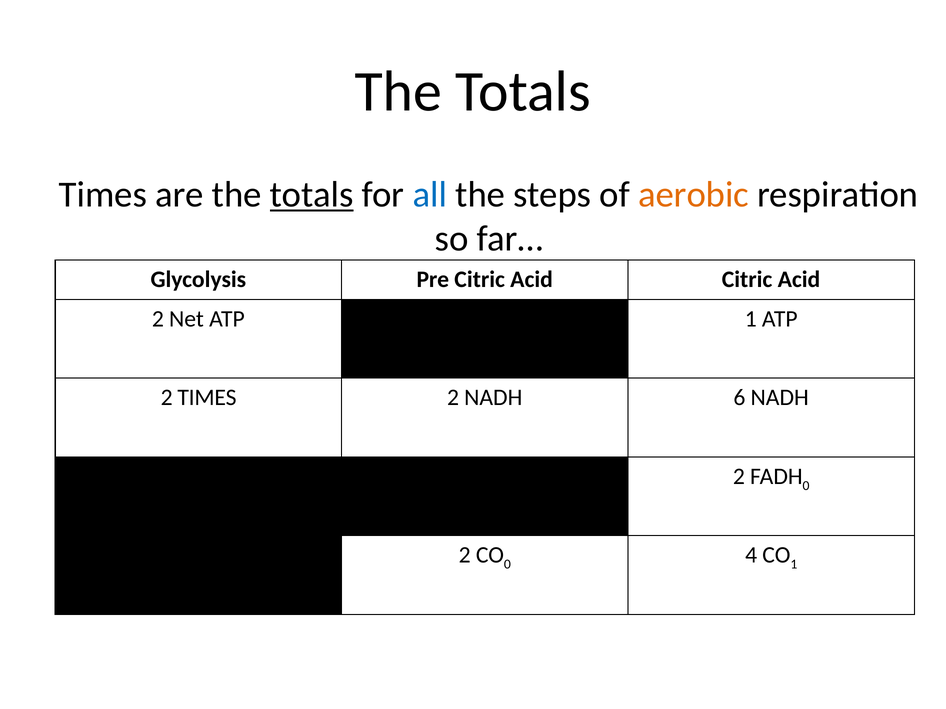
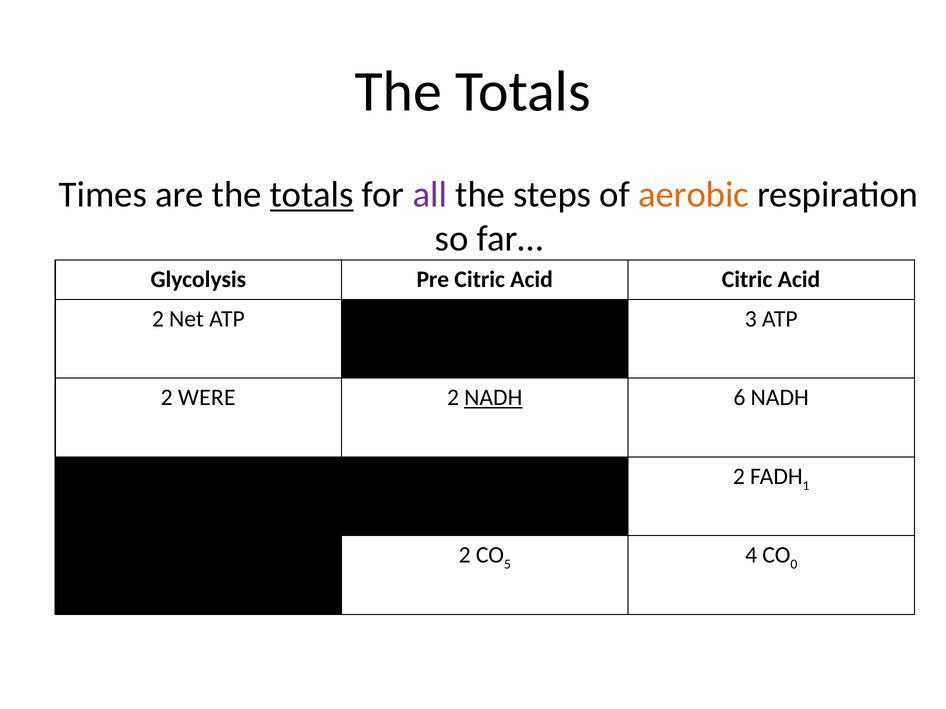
all colour: blue -> purple
ATP 1: 1 -> 3
2 TIMES: TIMES -> WERE
NADH at (493, 398) underline: none -> present
0 at (806, 486): 0 -> 1
0 at (507, 565): 0 -> 5
1 at (794, 565): 1 -> 0
